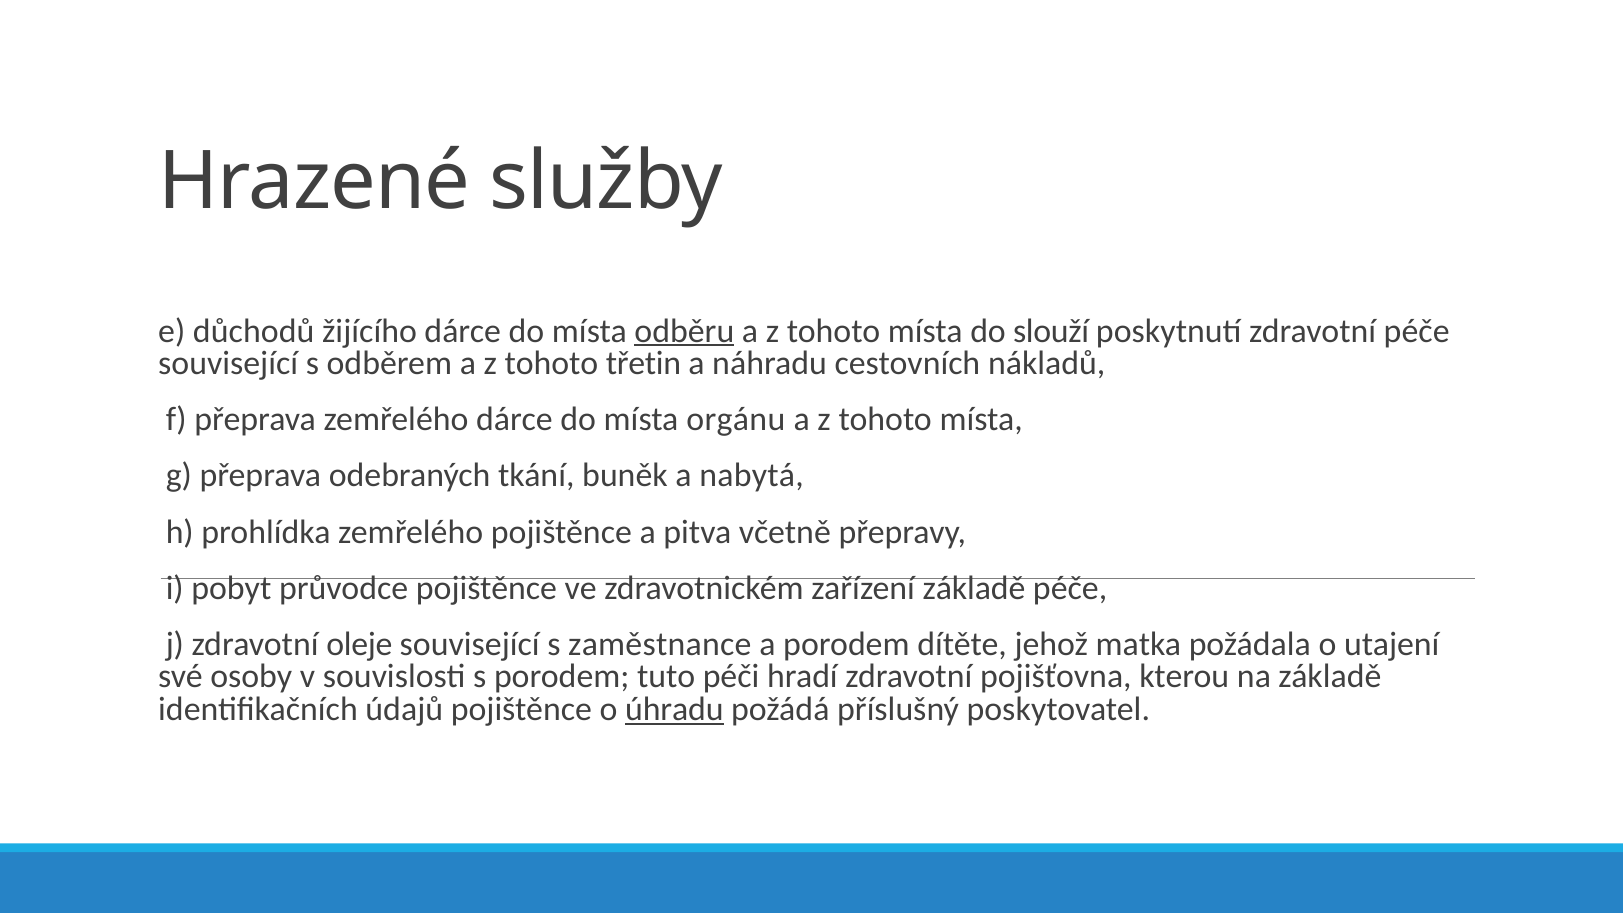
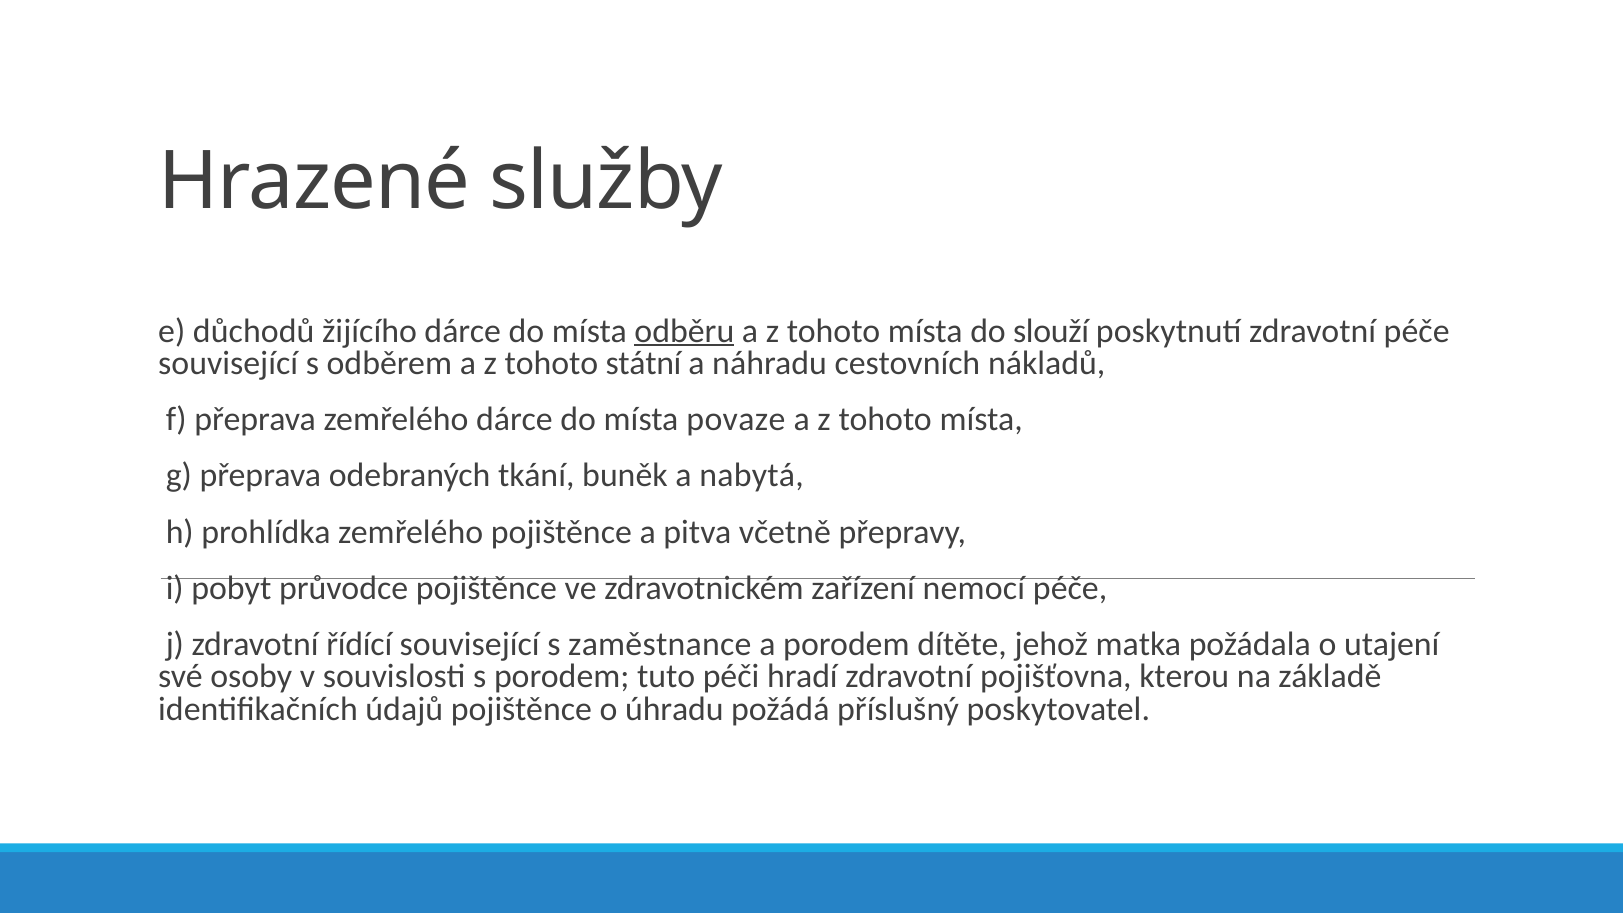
třetin: třetin -> státní
orgánu: orgánu -> povaze
zařízení základě: základě -> nemocí
oleje: oleje -> řídící
úhradu underline: present -> none
